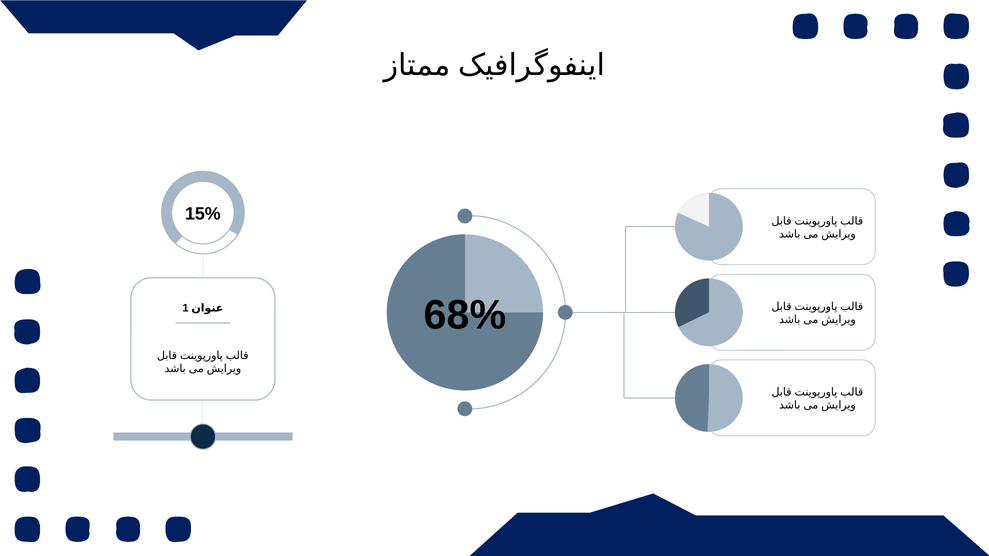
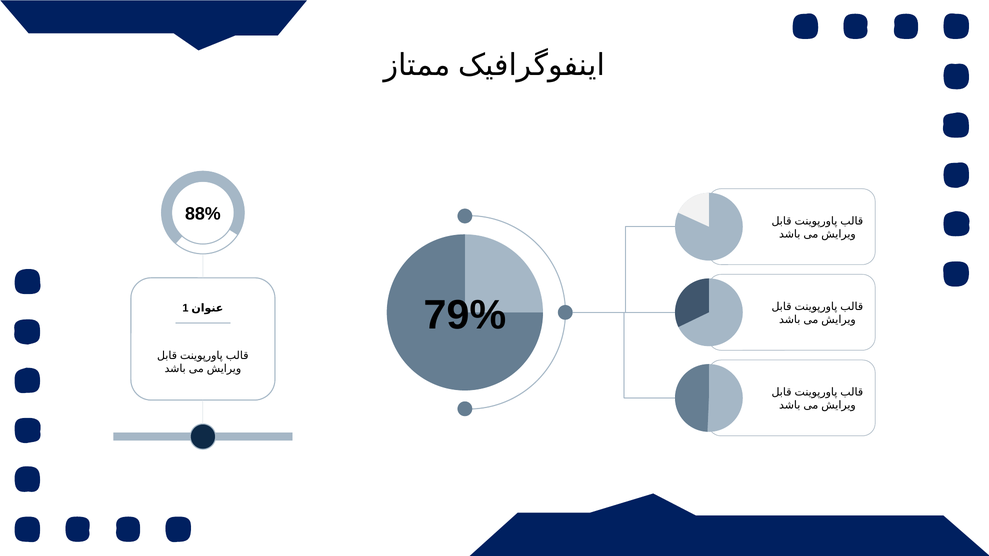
15%: 15% -> 88%
68%: 68% -> 79%
